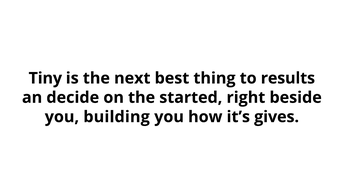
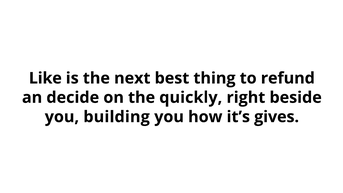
Tiny: Tiny -> Like
results: results -> refund
started: started -> quickly
